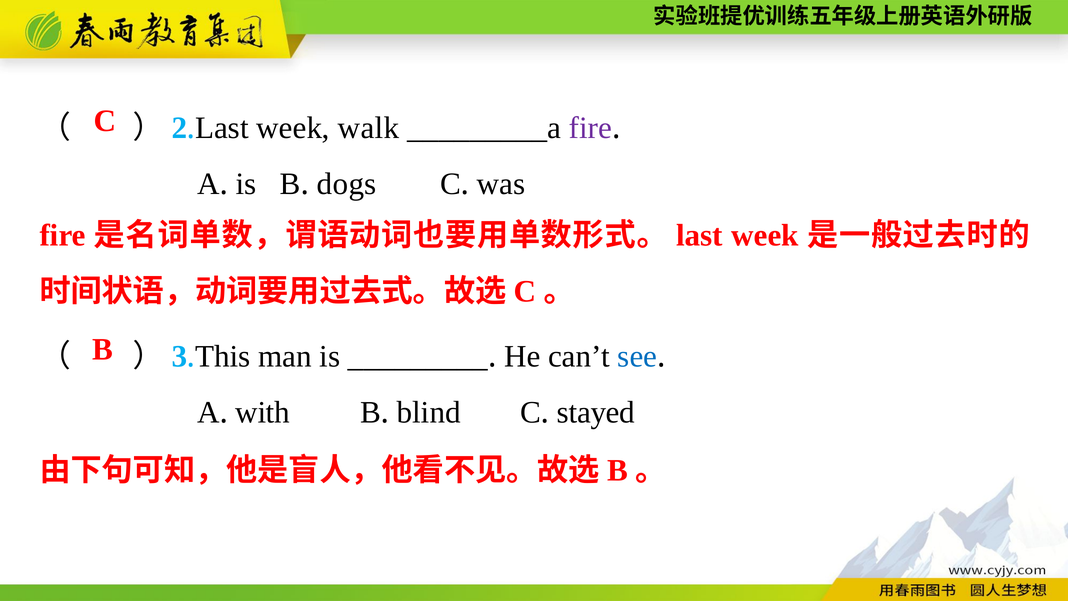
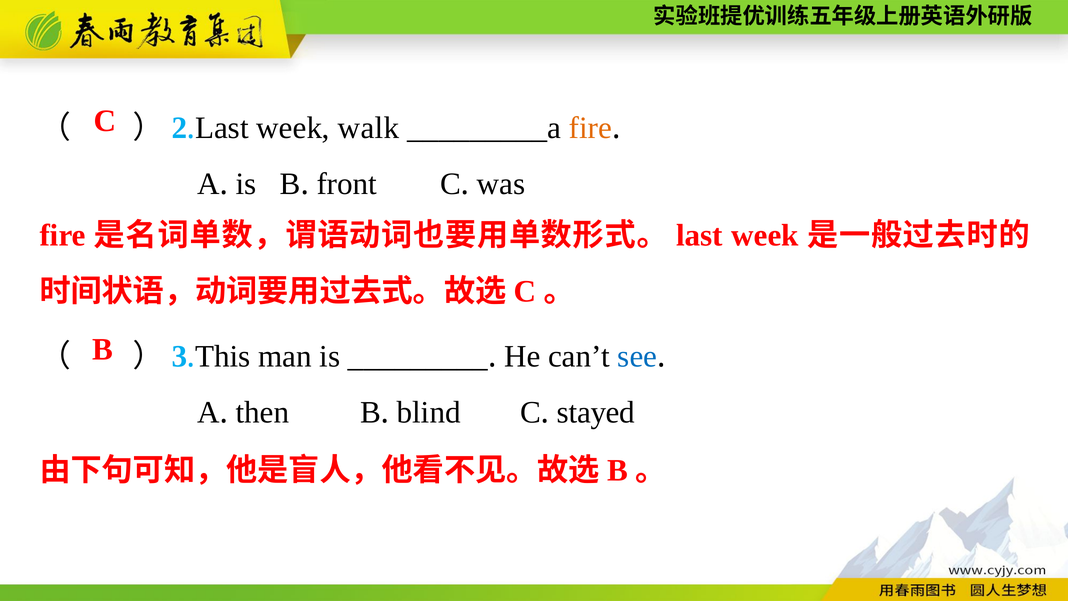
fire at (590, 128) colour: purple -> orange
dogs: dogs -> front
with: with -> then
